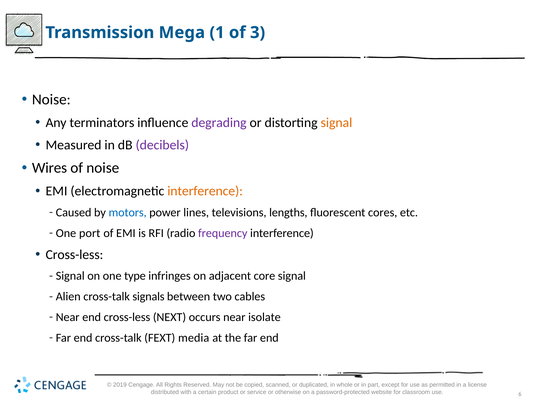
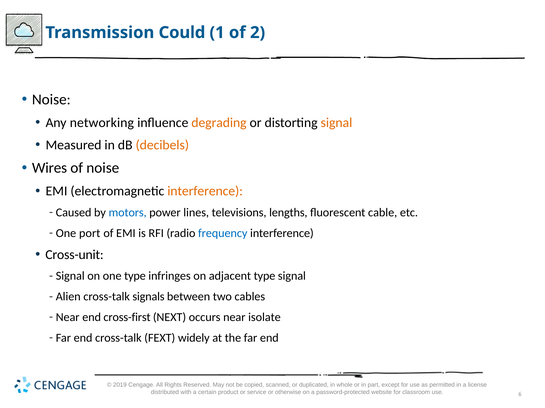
Mega: Mega -> Could
3: 3 -> 2
terminators: terminators -> networking
degrading colour: purple -> orange
decibels colour: purple -> orange
cores: cores -> cable
frequency colour: purple -> blue
Cross-less at (74, 255): Cross-less -> Cross-unit
adjacent core: core -> type
end cross-less: cross-less -> cross-first
media: media -> widely
